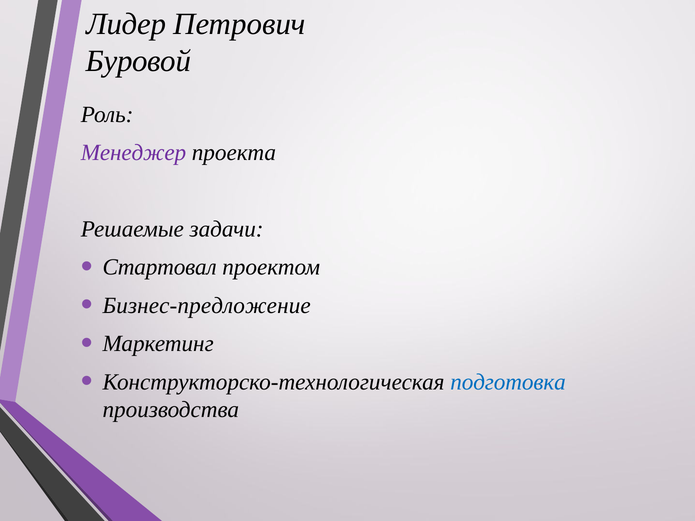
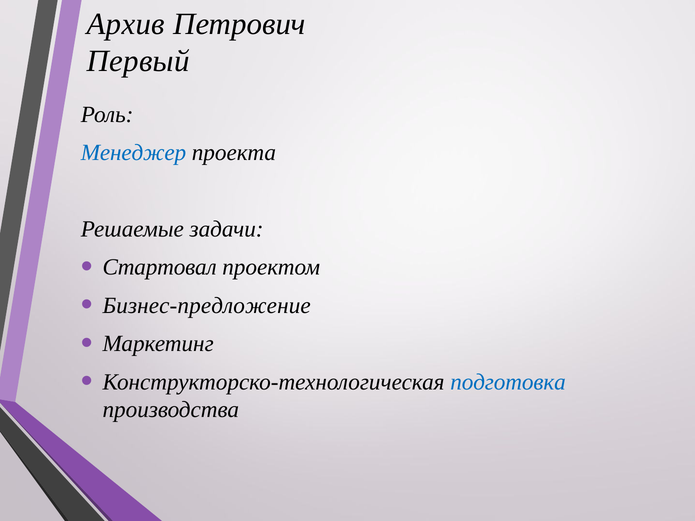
Лидер: Лидер -> Архив
Буровой: Буровой -> Первый
Менеджер colour: purple -> blue
